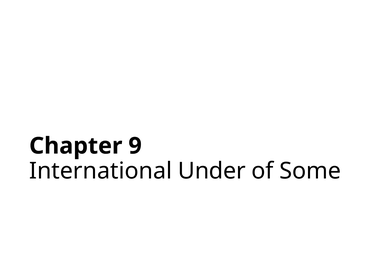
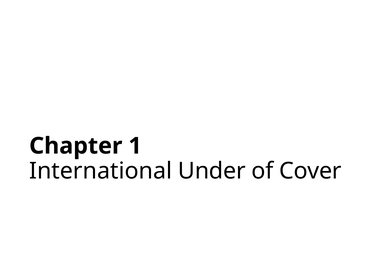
9: 9 -> 1
Some: Some -> Cover
